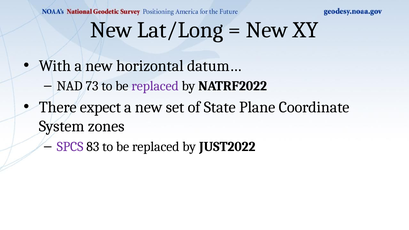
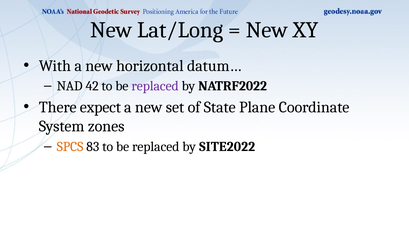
73: 73 -> 42
SPCS colour: purple -> orange
JUST2022: JUST2022 -> SITE2022
